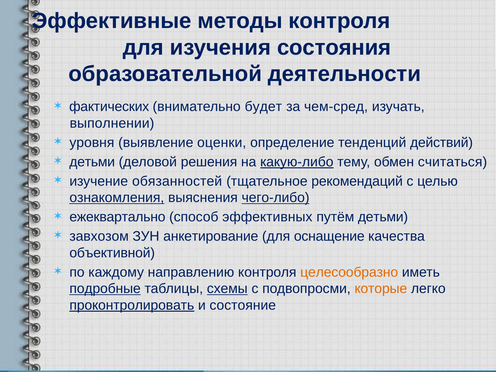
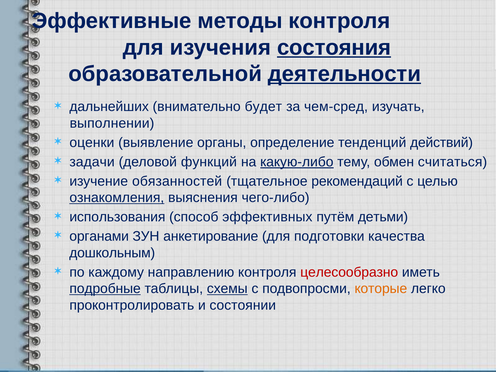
состояния underline: none -> present
деятельности underline: none -> present
фактических: фактических -> дальнейших
уровня: уровня -> оценки
оценки: оценки -> органы
детьми at (92, 162): детьми -> задачи
решения: решения -> функций
чего-либо underline: present -> none
ежеквартально: ежеквартально -> использования
завхозом: завхозом -> органами
оснащение: оснащение -> подготовки
объективной: объективной -> дошкольным
целесообразно colour: orange -> red
проконтролировать underline: present -> none
состояние: состояние -> состоянии
